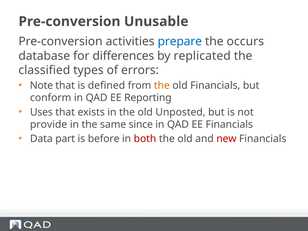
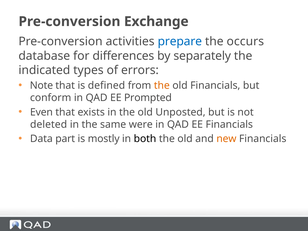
Unusable: Unusable -> Exchange
replicated: replicated -> separately
classified: classified -> indicated
Reporting: Reporting -> Prompted
Uses: Uses -> Even
provide: provide -> deleted
since: since -> were
before: before -> mostly
both colour: red -> black
new colour: red -> orange
